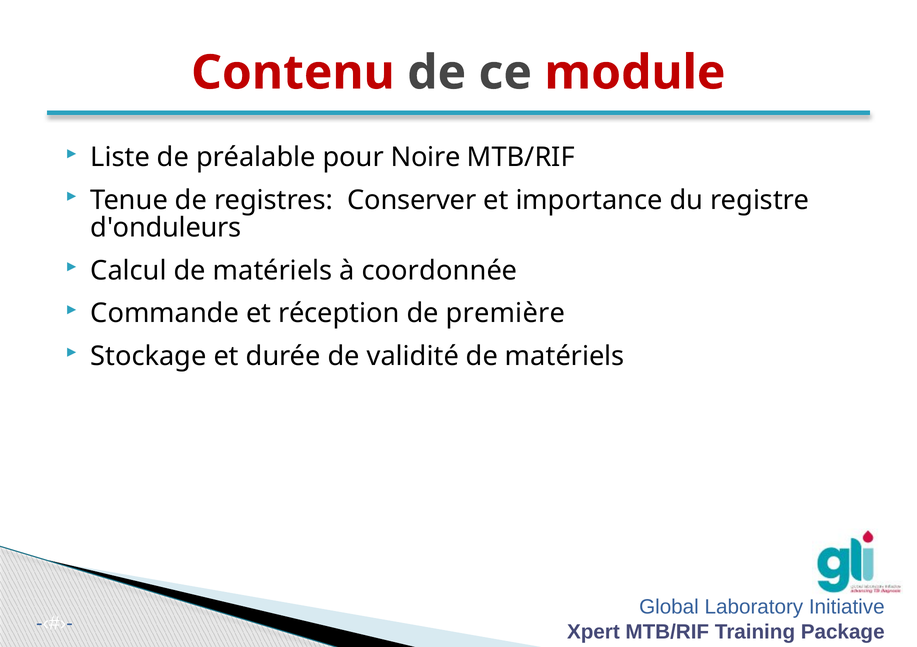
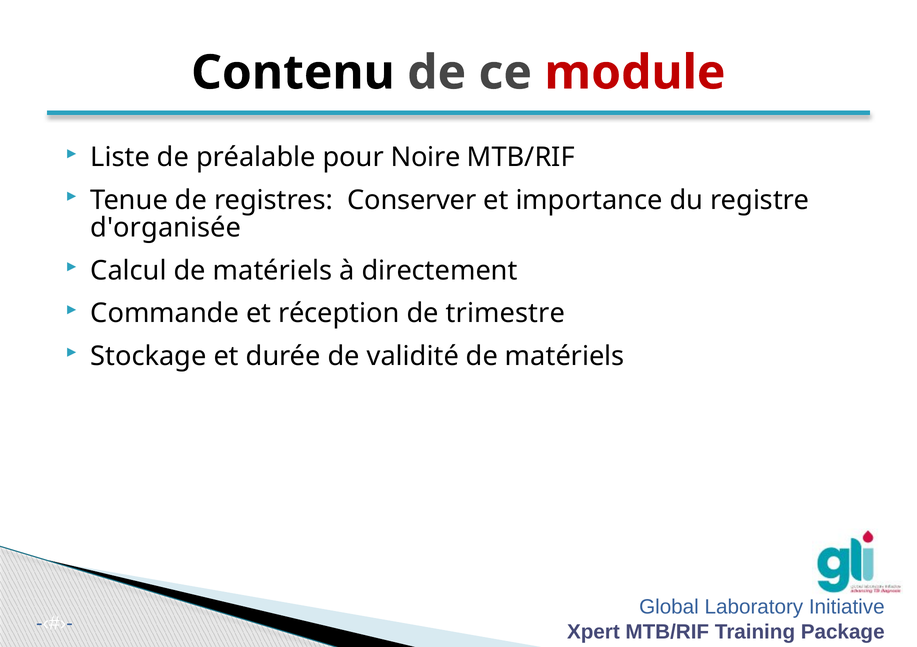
Contenu colour: red -> black
d'onduleurs: d'onduleurs -> d'organisée
coordonnée: coordonnée -> directement
première: première -> trimestre
